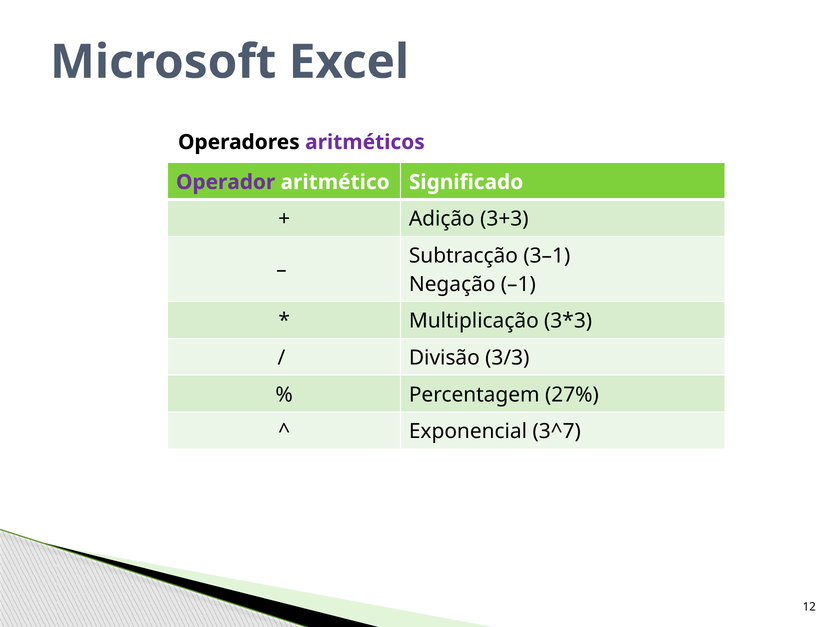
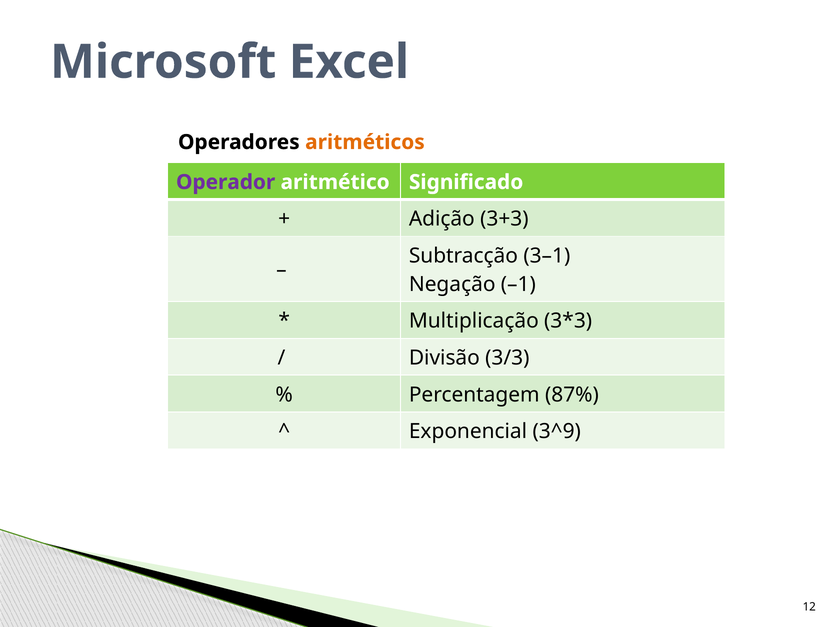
aritméticos colour: purple -> orange
27%: 27% -> 87%
3^7: 3^7 -> 3^9
